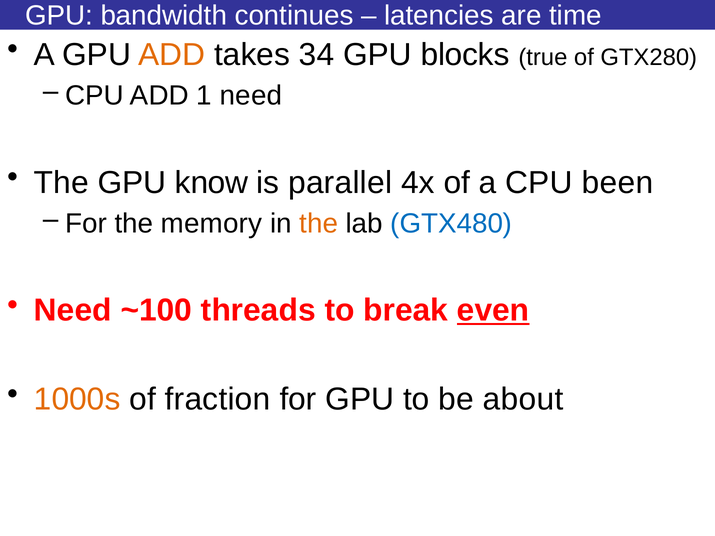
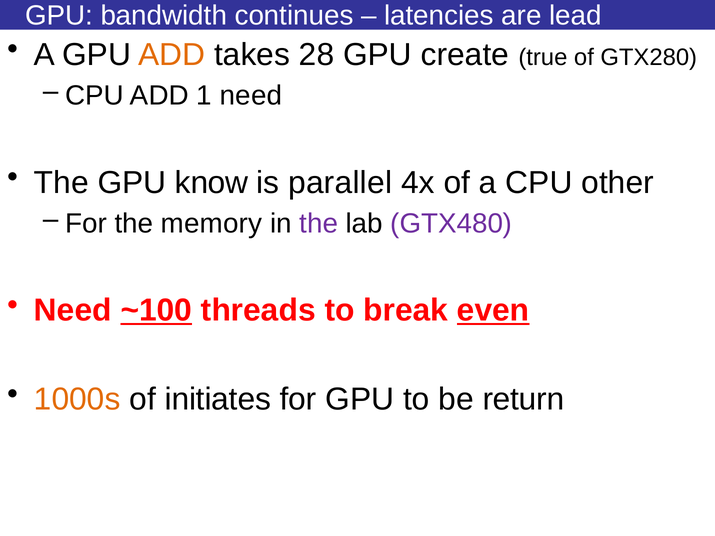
time: time -> lead
34: 34 -> 28
blocks: blocks -> create
been: been -> other
the at (319, 224) colour: orange -> purple
GTX480 colour: blue -> purple
~100 underline: none -> present
fraction: fraction -> initiates
about: about -> return
